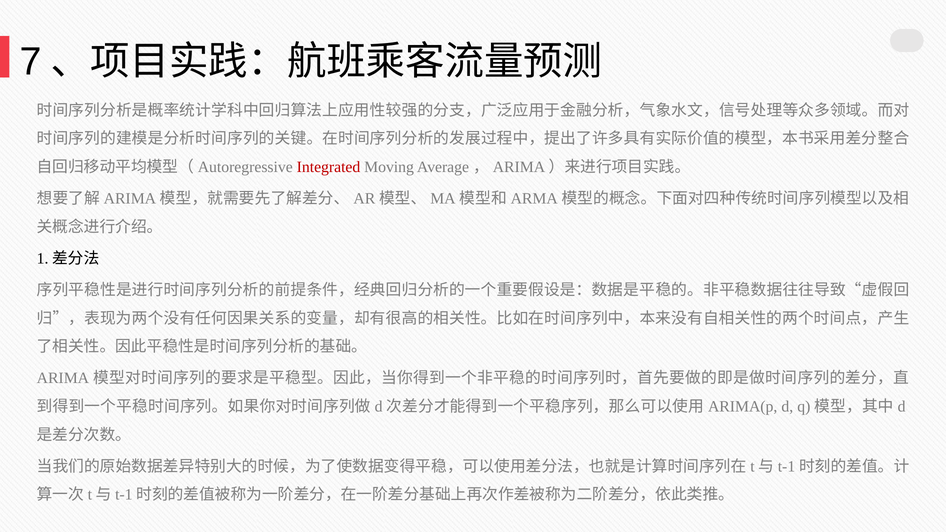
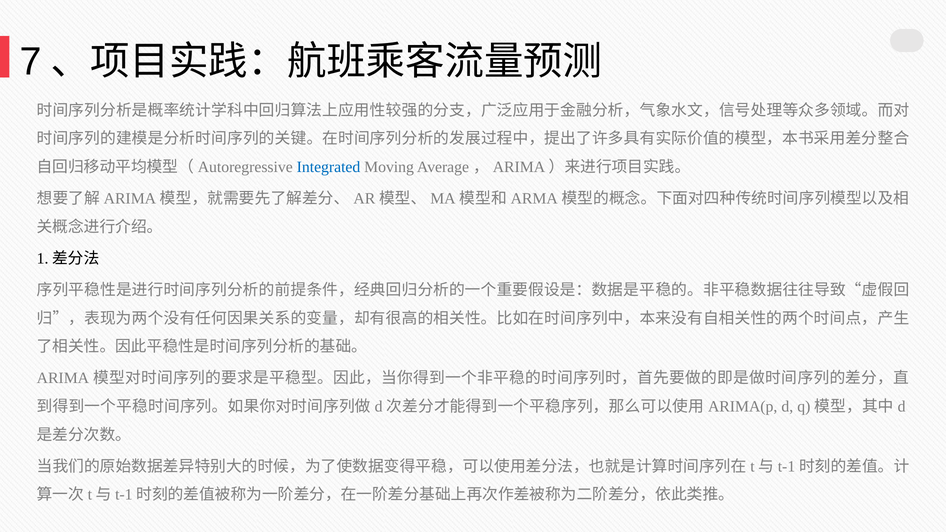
Integrated colour: red -> blue
